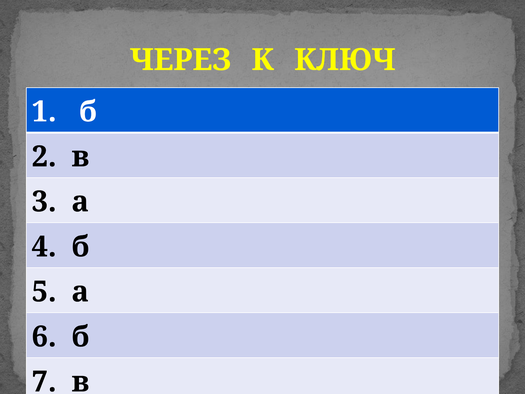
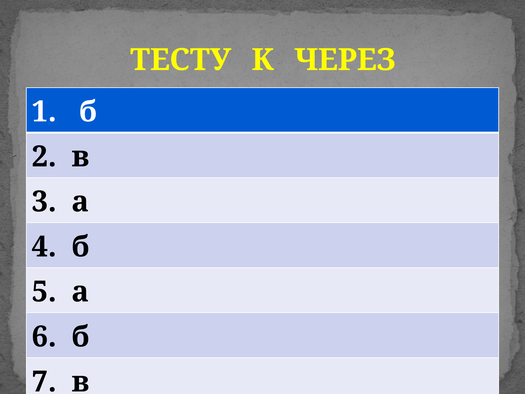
ЧЕРЕЗ: ЧЕРЕЗ -> ТЕСТУ
КЛЮЧ: КЛЮЧ -> ЧЕРЕЗ
